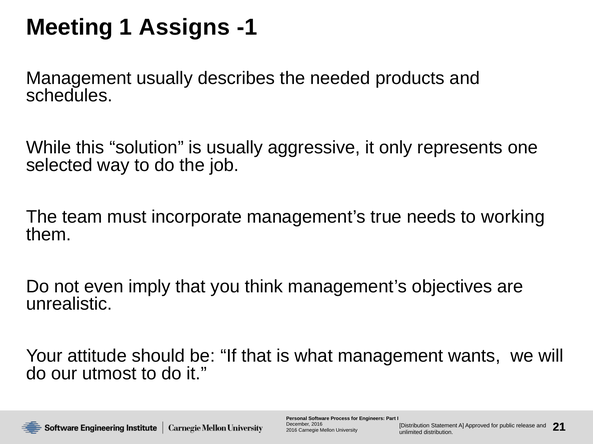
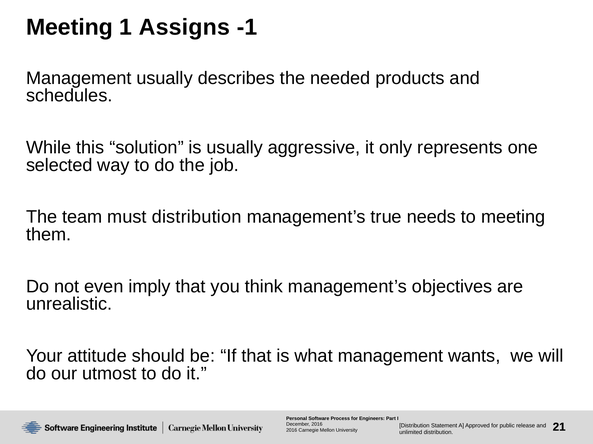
must incorporate: incorporate -> distribution
to working: working -> meeting
